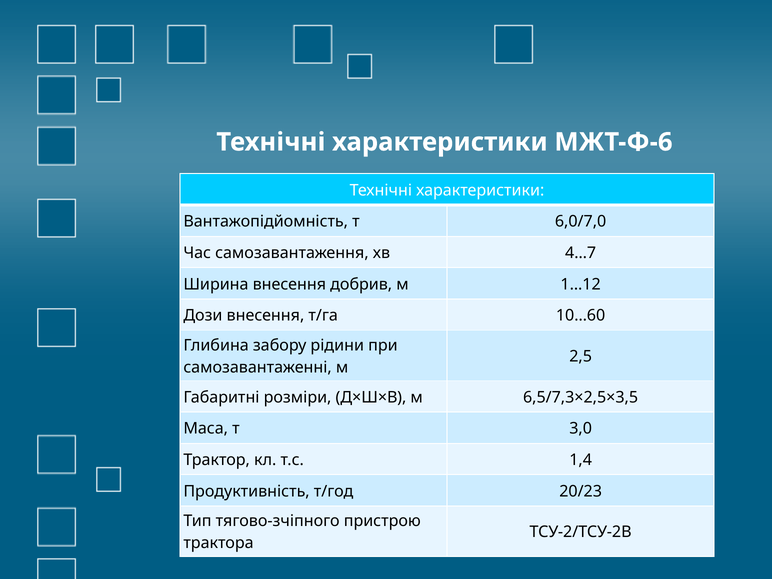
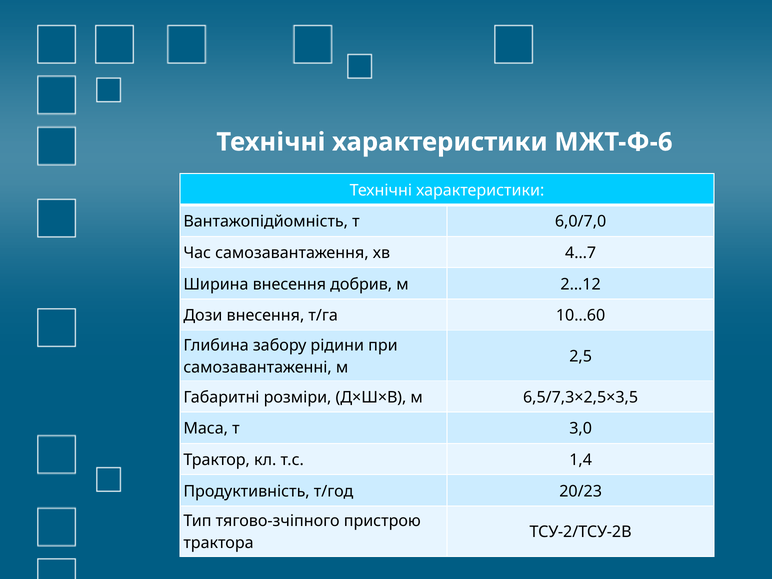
1…12: 1…12 -> 2…12
